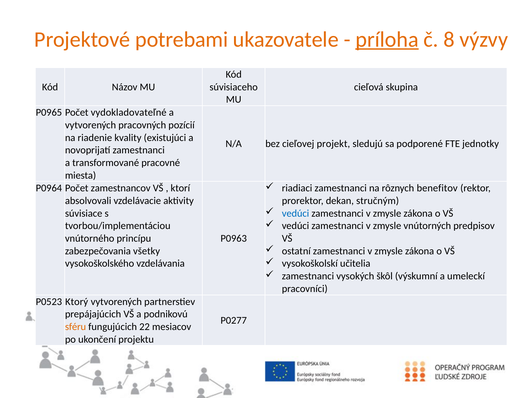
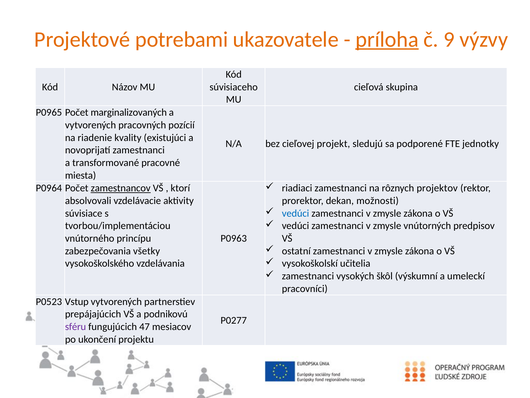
8: 8 -> 9
vydokladovateľné: vydokladovateľné -> marginalizovaných
benefitov: benefitov -> projektov
zamestnancov underline: none -> present
stručným: stručným -> možnosti
Ktorý: Ktorý -> Vstup
sféru colour: orange -> purple
22: 22 -> 47
